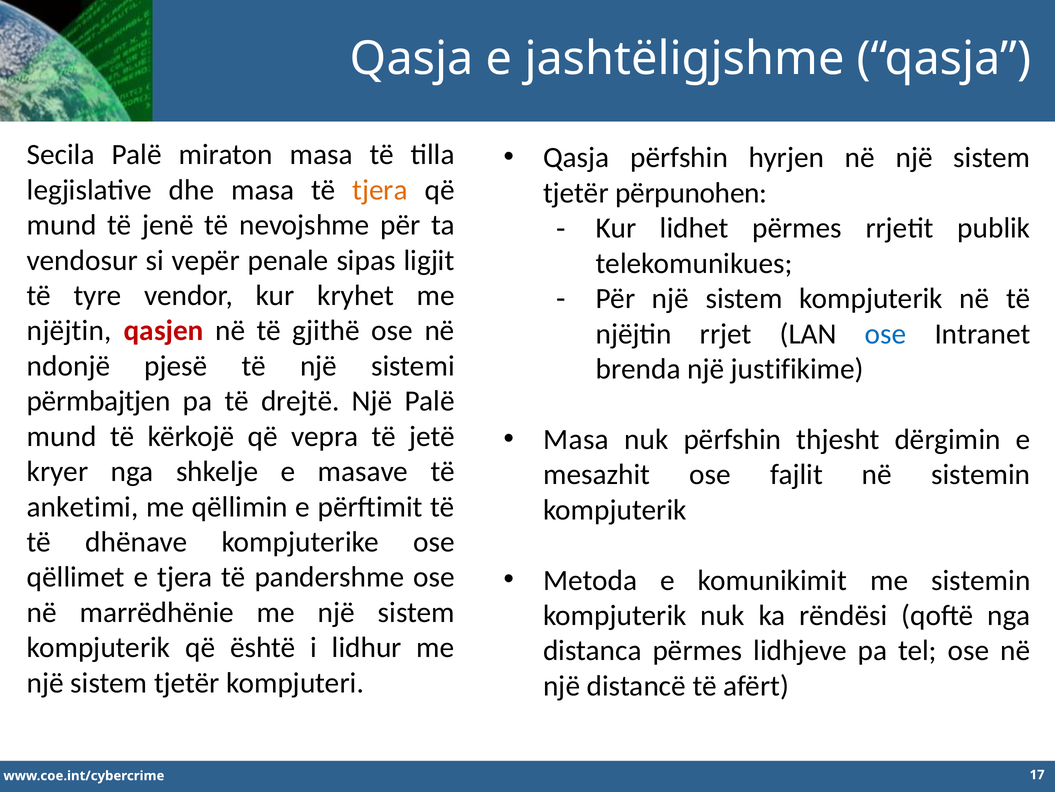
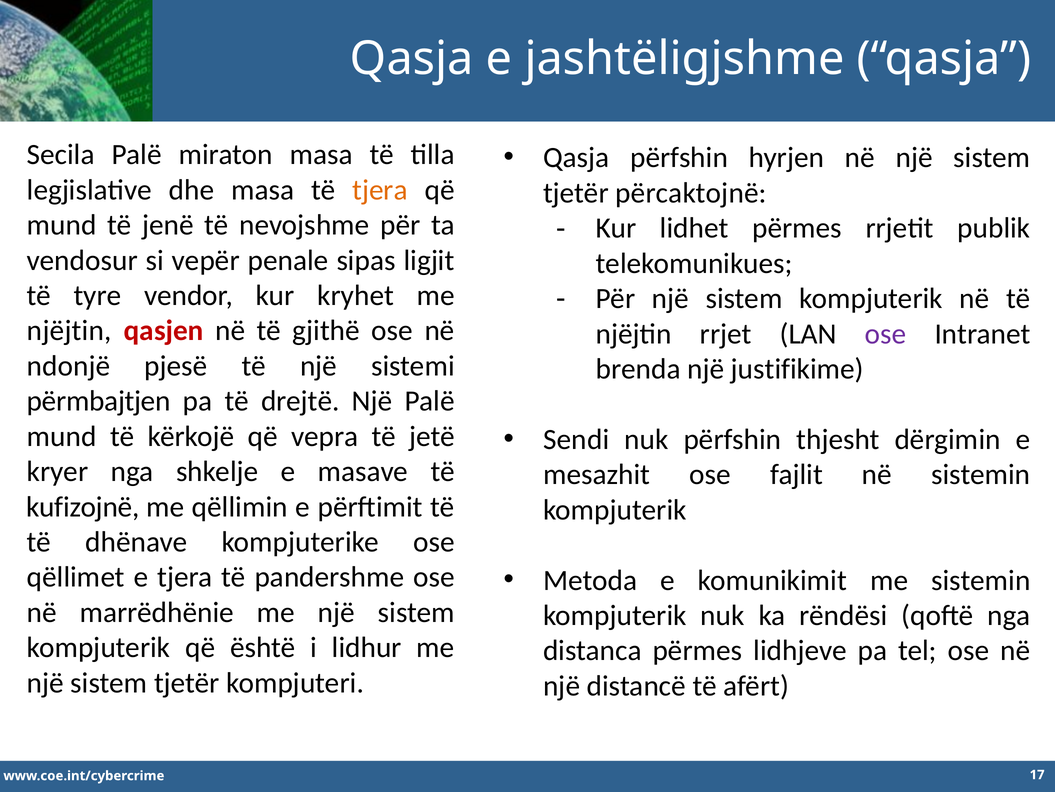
përpunohen: përpunohen -> përcaktojnë
ose at (886, 334) colour: blue -> purple
Masa at (576, 439): Masa -> Sendi
anketimi: anketimi -> kufizojnë
